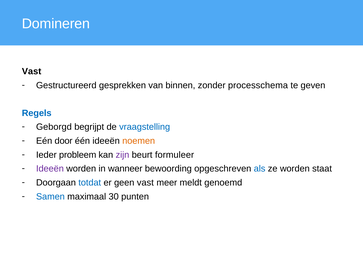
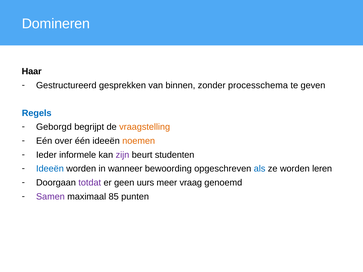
Vast at (32, 71): Vast -> Haar
vraagstelling colour: blue -> orange
door: door -> over
probleem: probleem -> informele
formuleer: formuleer -> studenten
Ideeën at (50, 169) colour: purple -> blue
staat: staat -> leren
totdat colour: blue -> purple
geen vast: vast -> uurs
meldt: meldt -> vraag
Samen colour: blue -> purple
30: 30 -> 85
